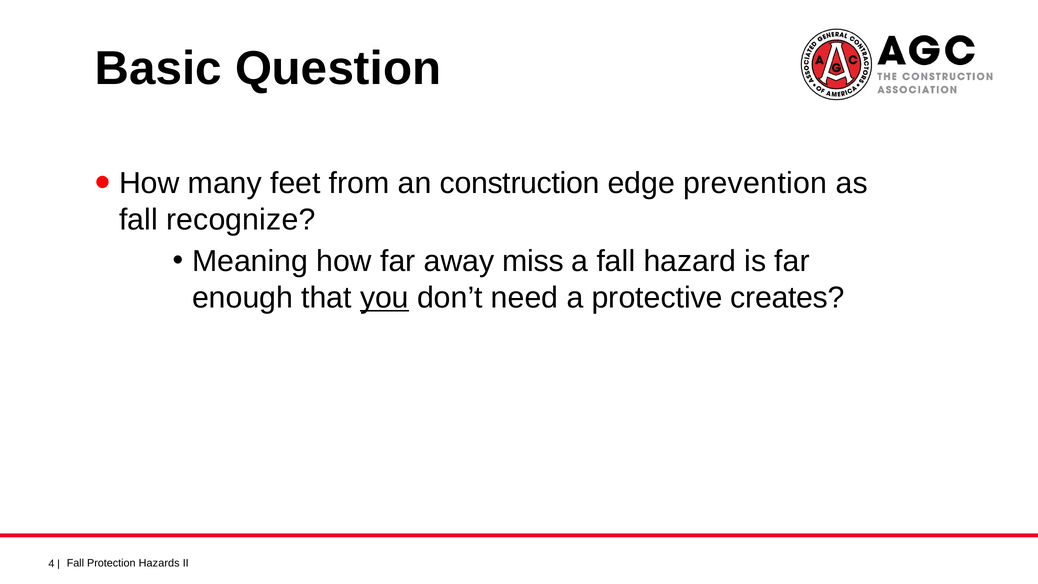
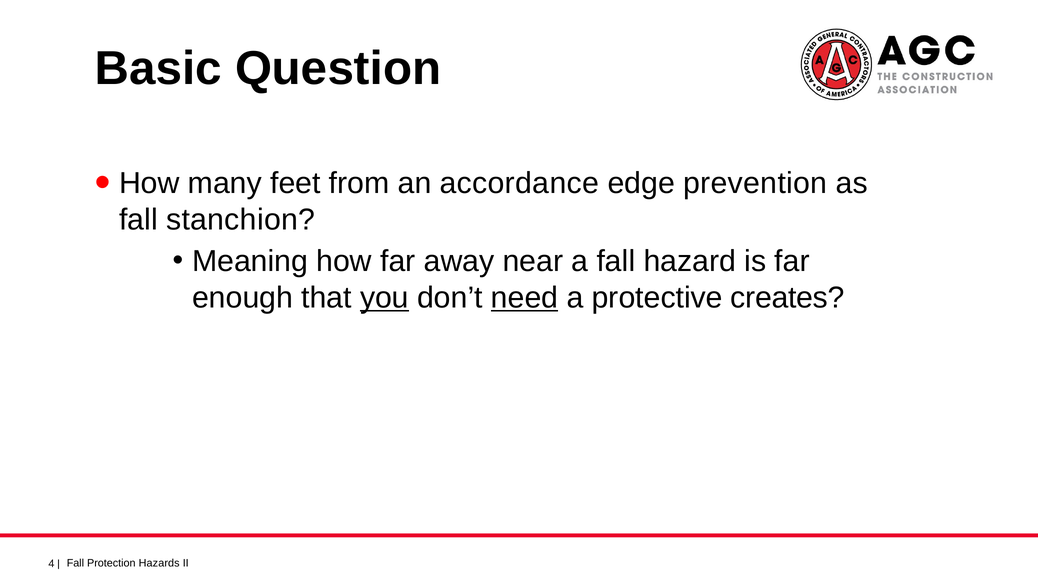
construction: construction -> accordance
recognize: recognize -> stanchion
miss: miss -> near
need underline: none -> present
